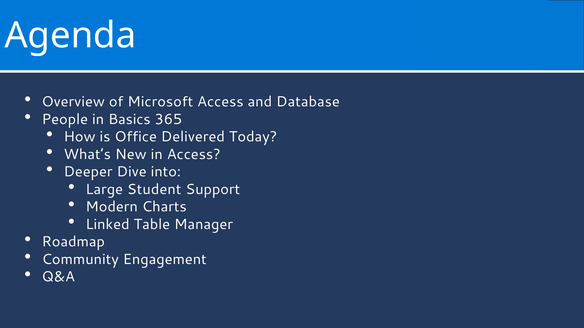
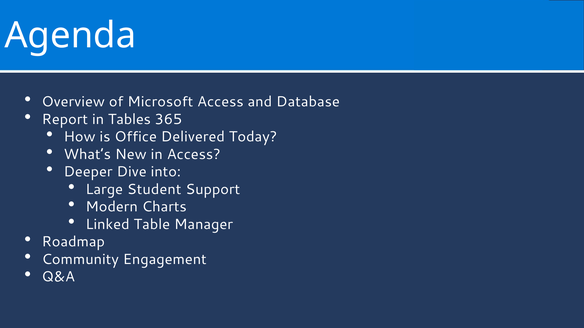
People: People -> Report
Basics: Basics -> Tables
